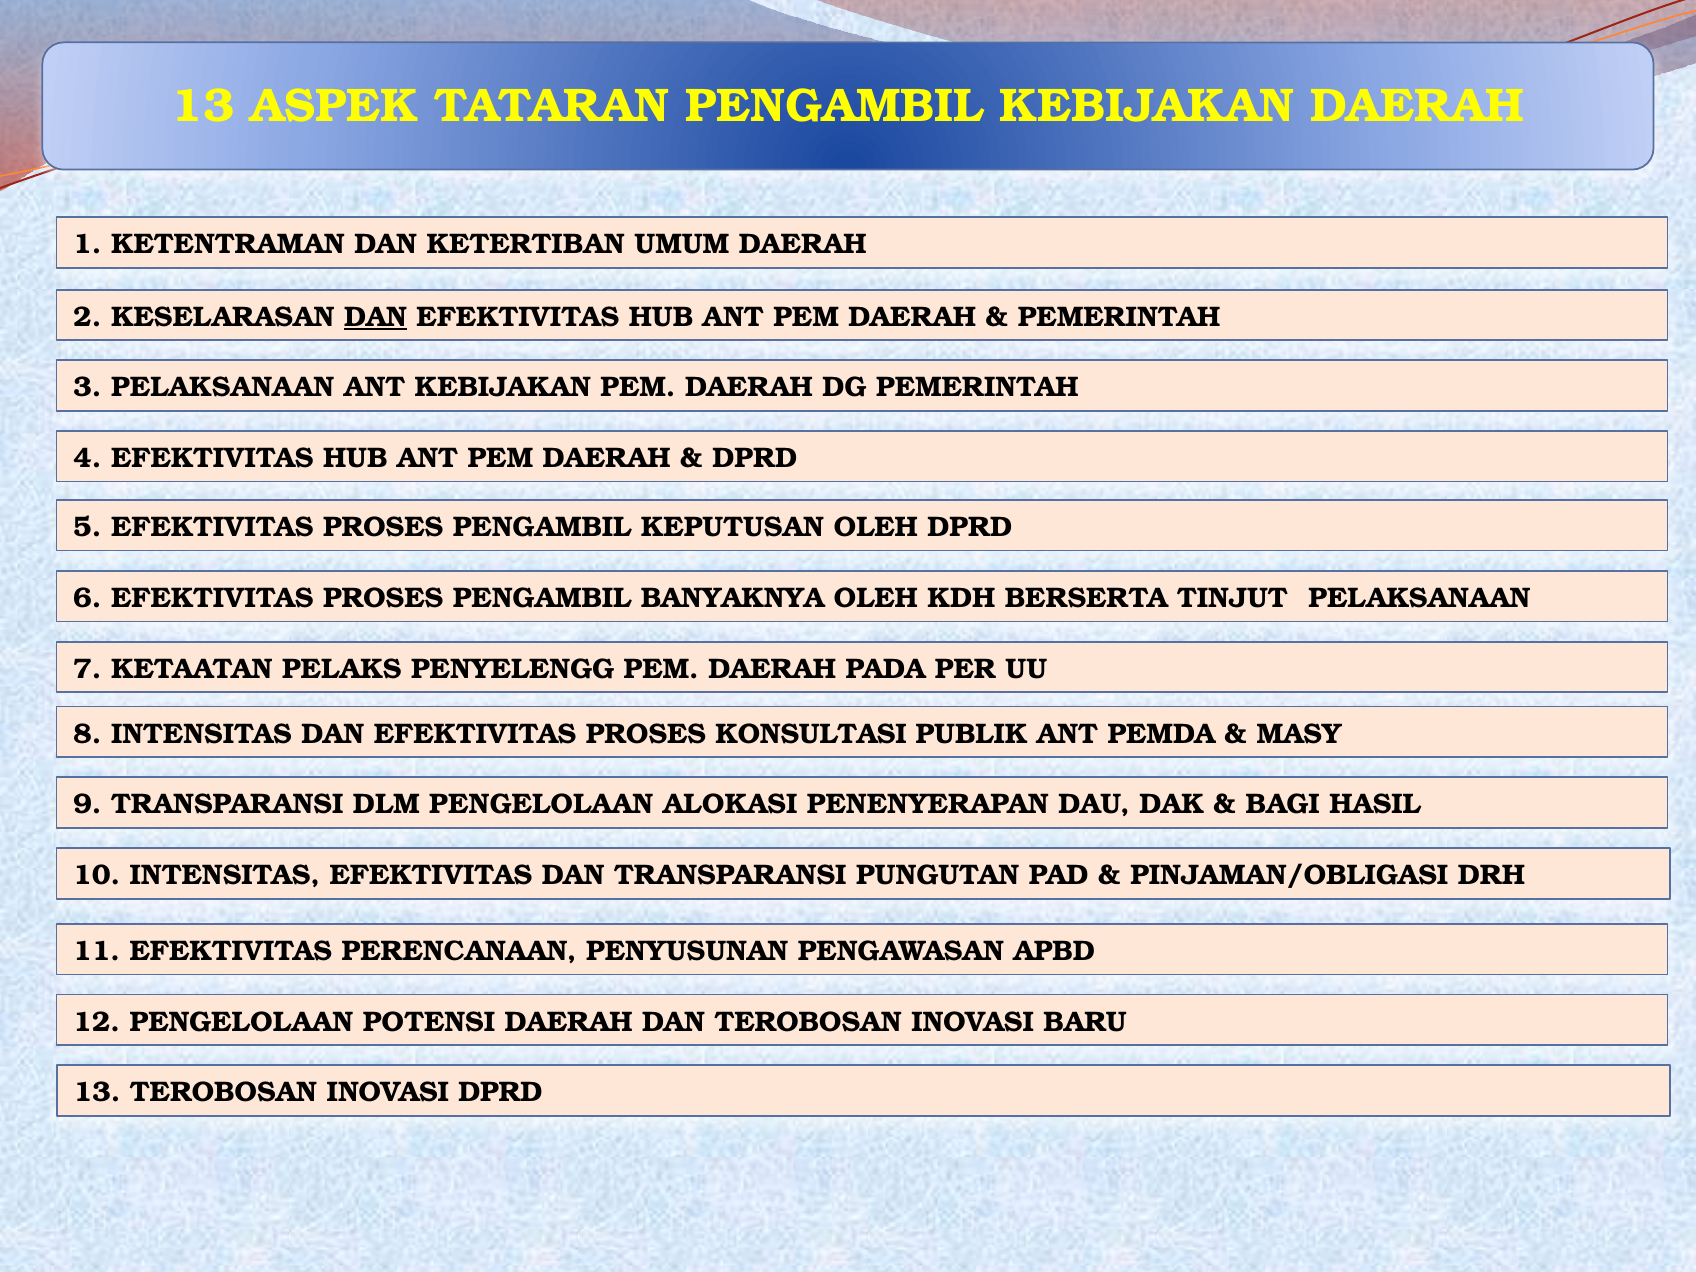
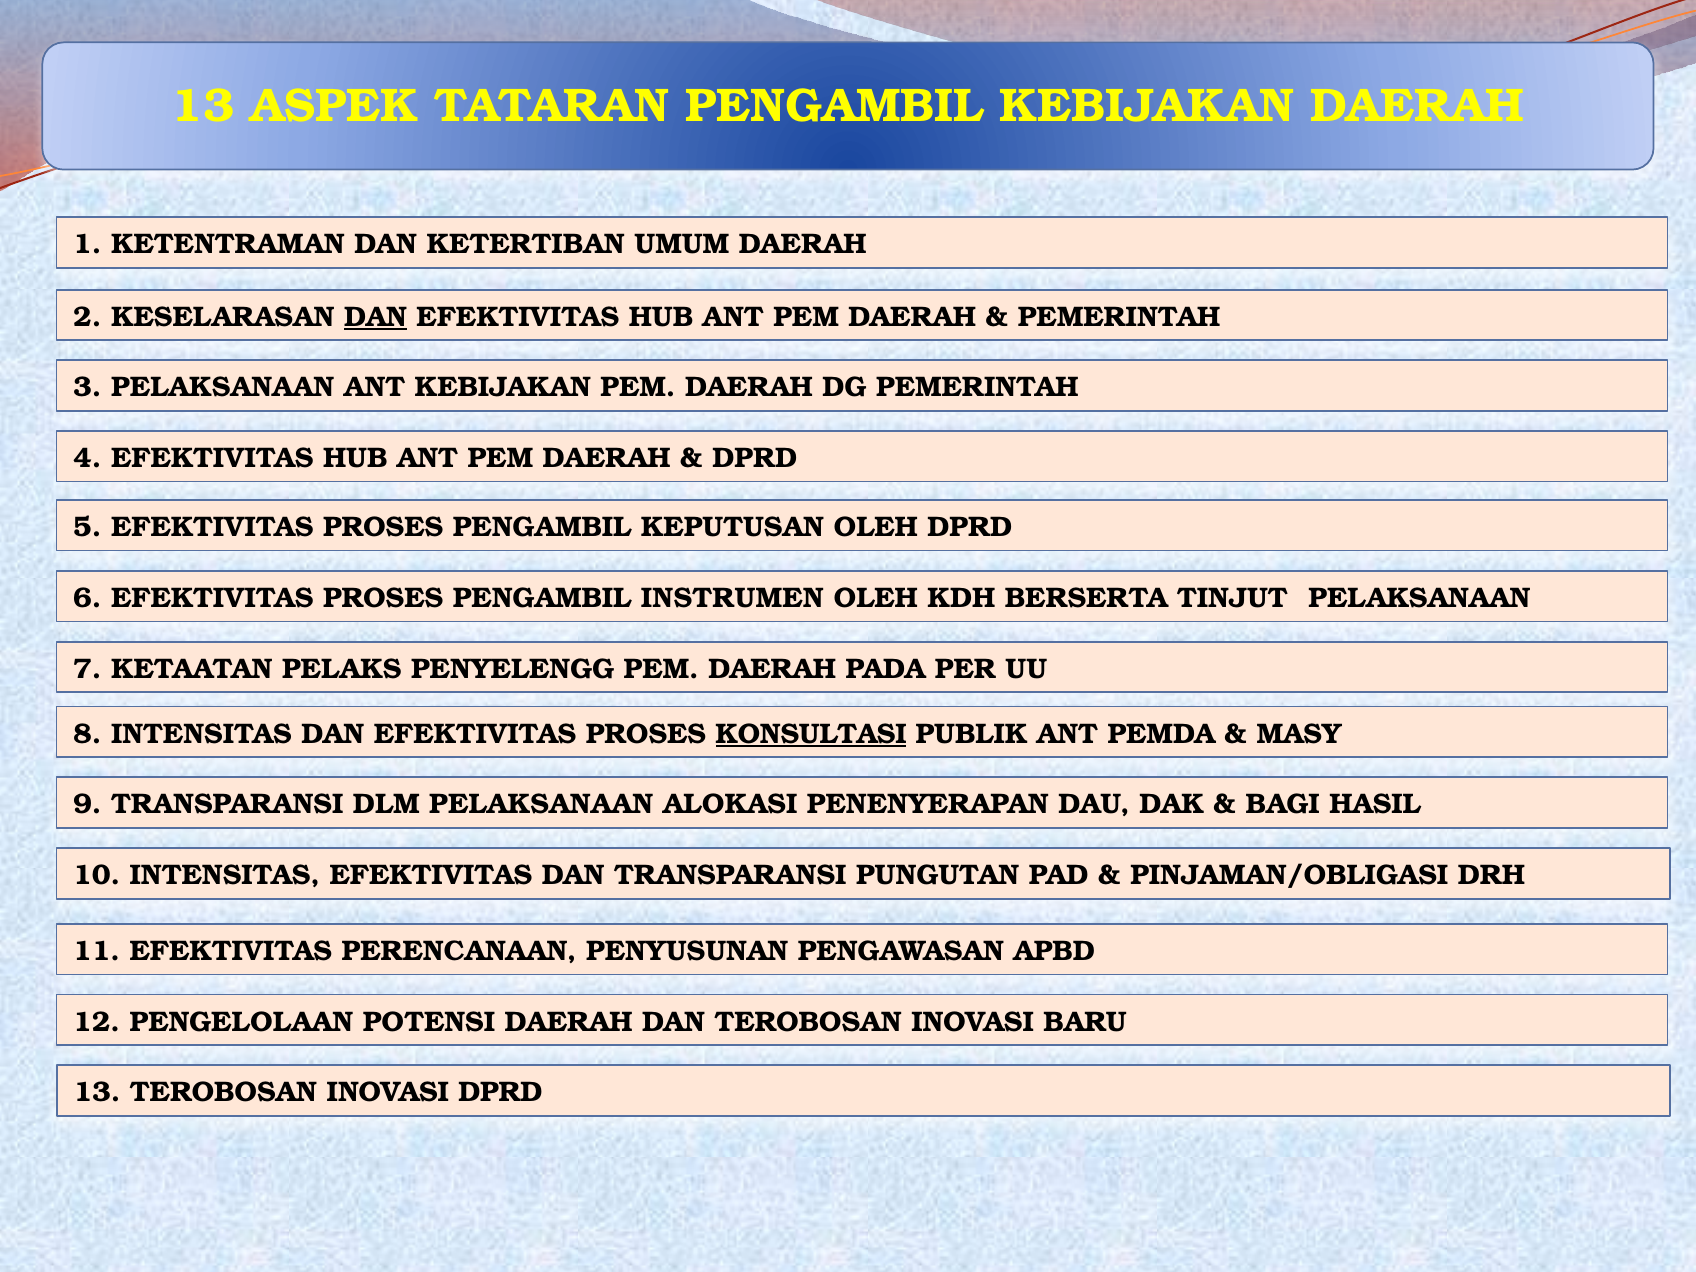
BANYAKNYA: BANYAKNYA -> INSTRUMEN
KONSULTASI underline: none -> present
DLM PENGELOLAAN: PENGELOLAAN -> PELAKSANAAN
